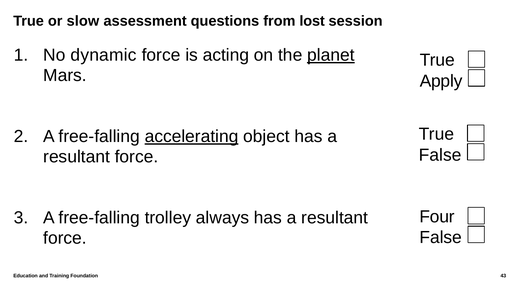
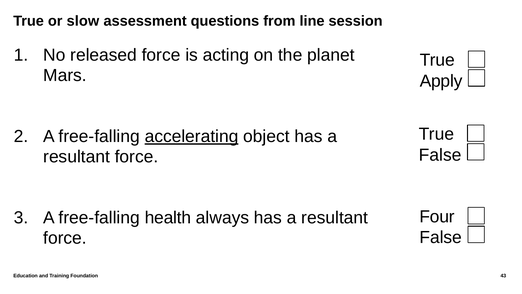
lost: lost -> line
dynamic: dynamic -> released
planet underline: present -> none
trolley: trolley -> health
